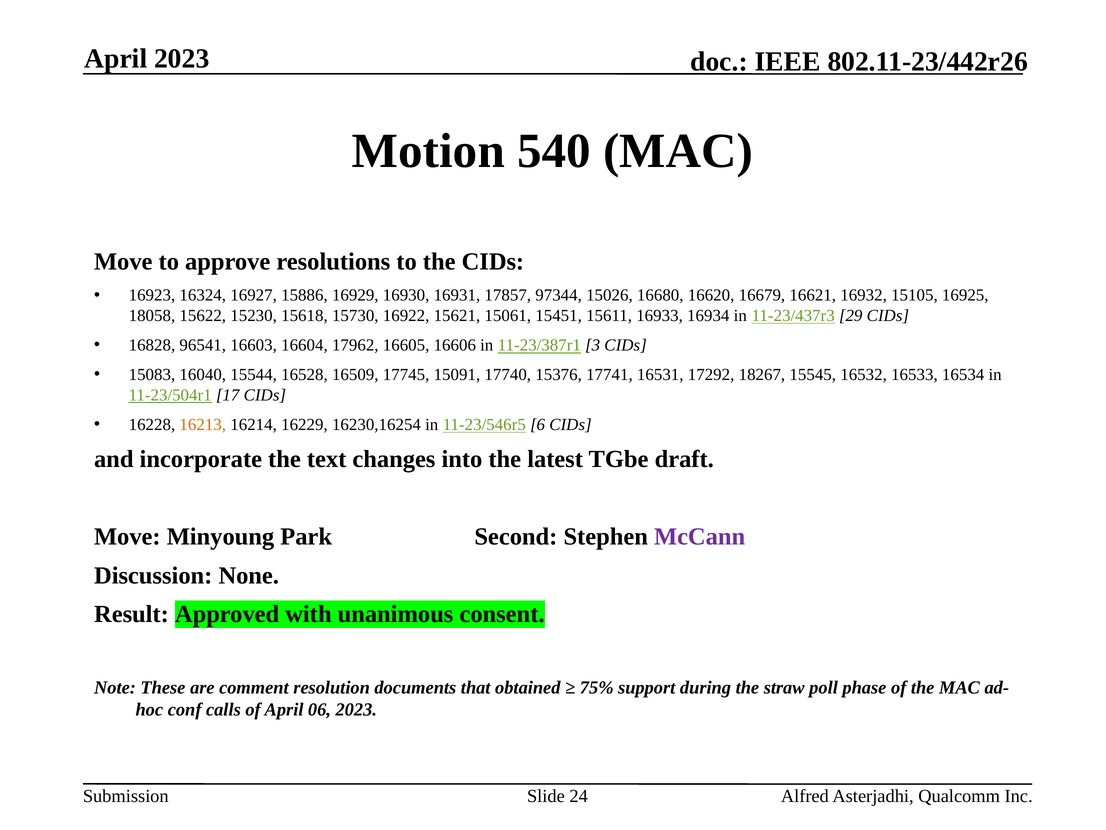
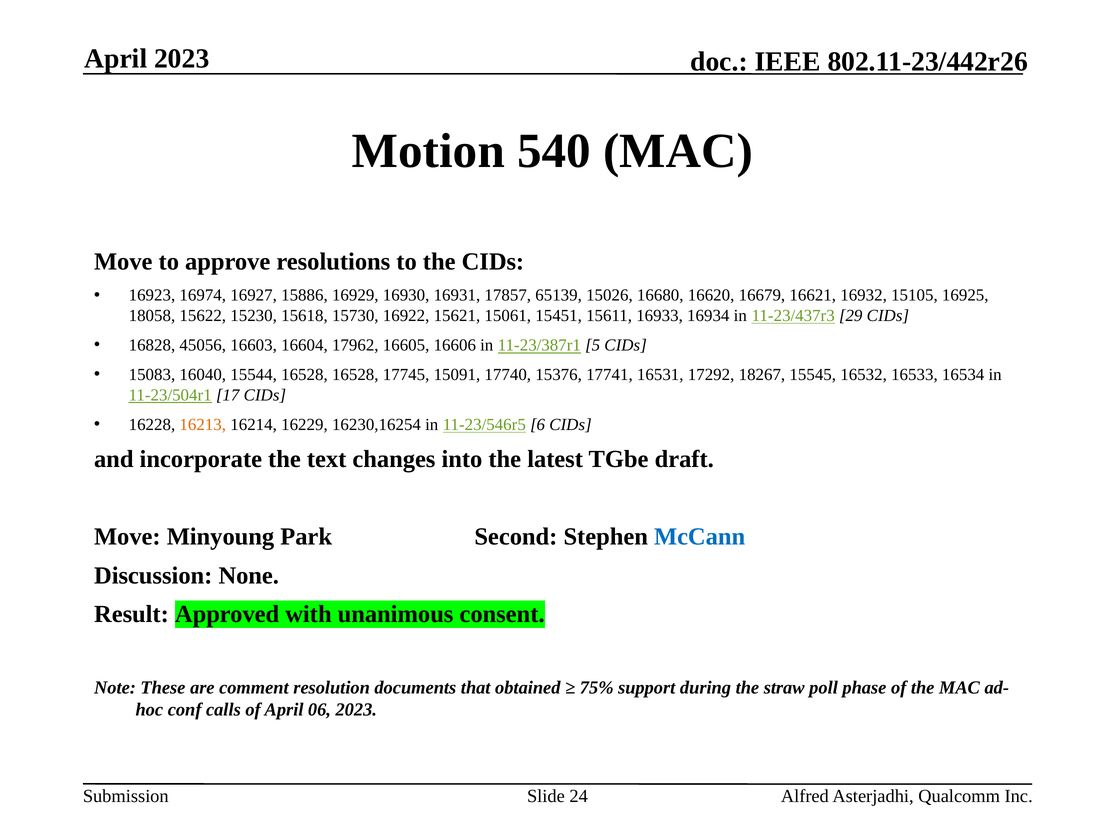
16324: 16324 -> 16974
97344: 97344 -> 65139
96541: 96541 -> 45056
3: 3 -> 5
16528 16509: 16509 -> 16528
McCann colour: purple -> blue
